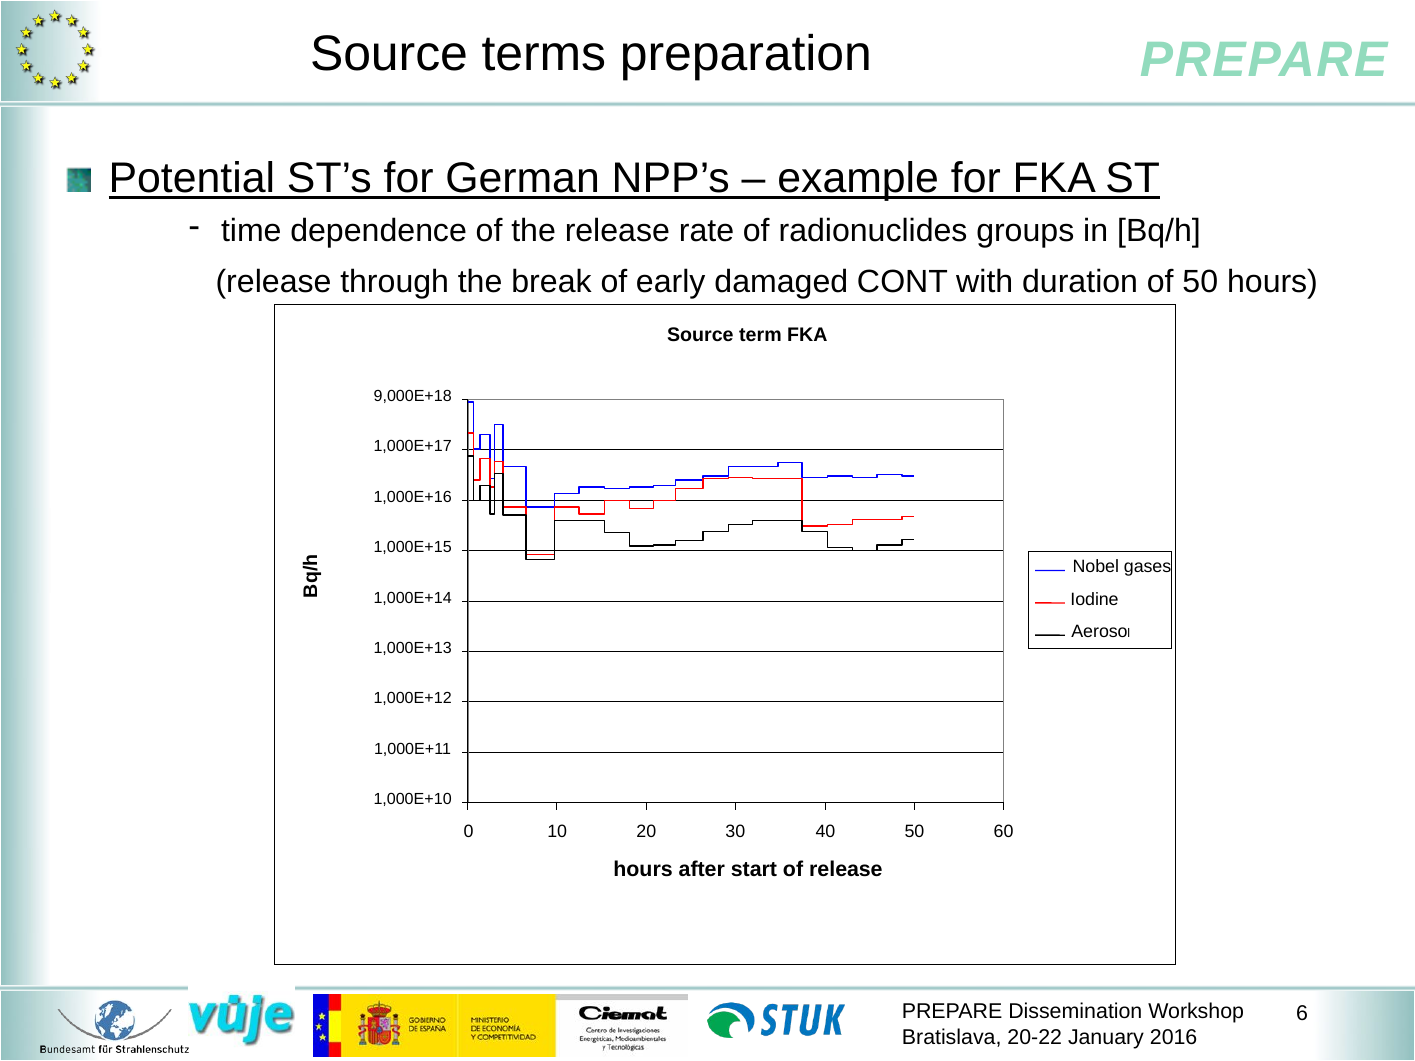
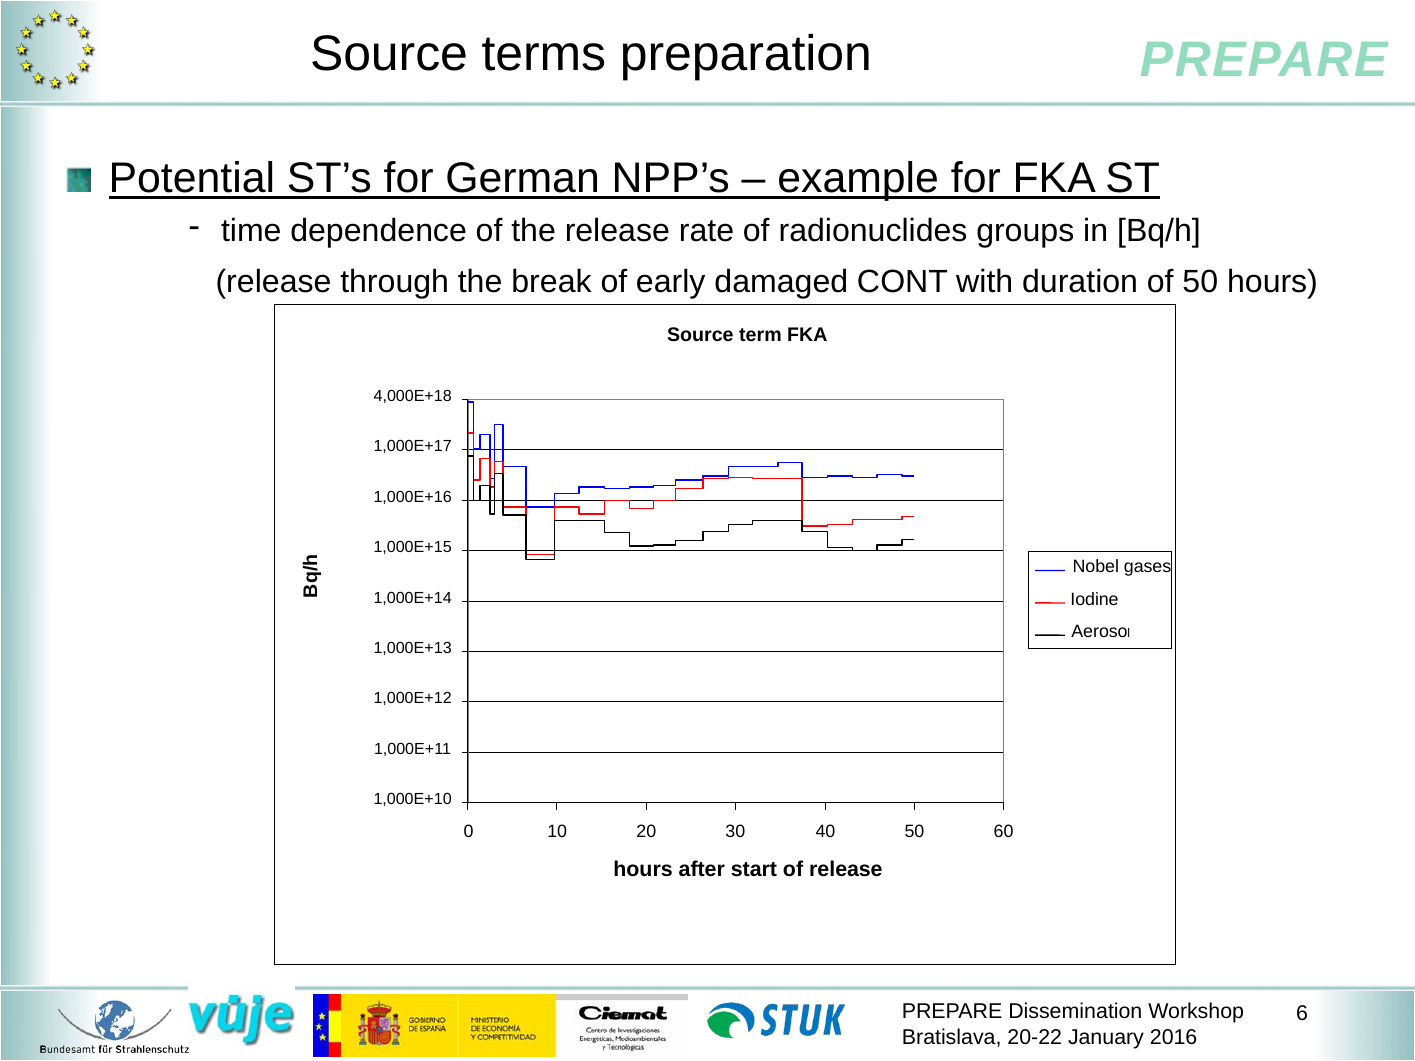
9,000E+18: 9,000E+18 -> 4,000E+18
